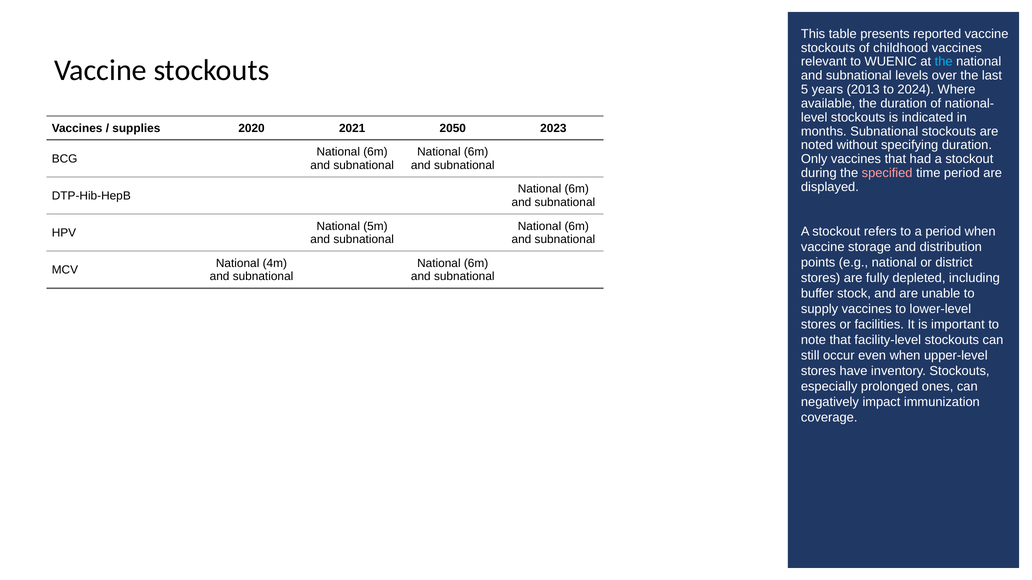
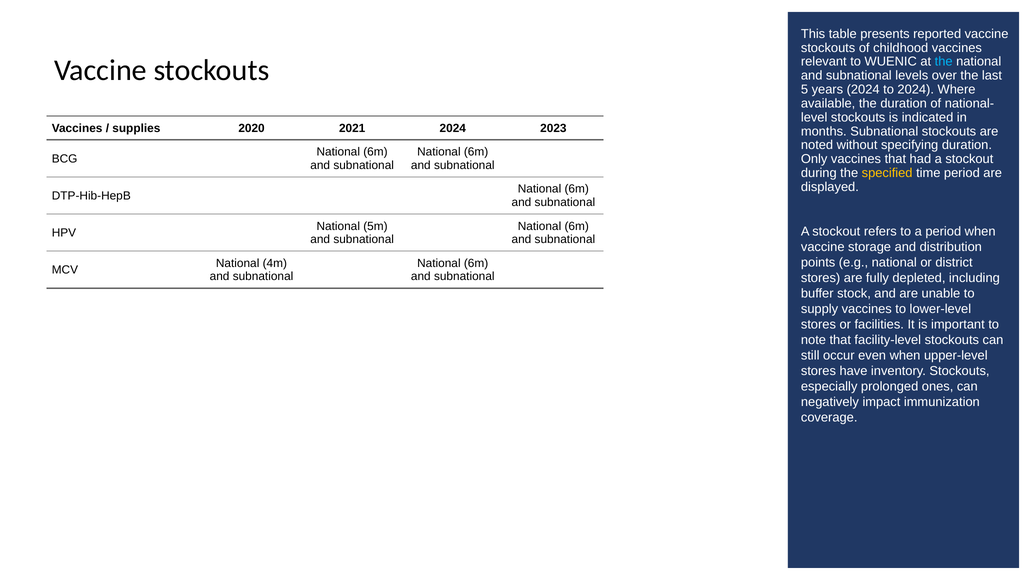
years 2013: 2013 -> 2024
2021 2050: 2050 -> 2024
specified colour: pink -> yellow
